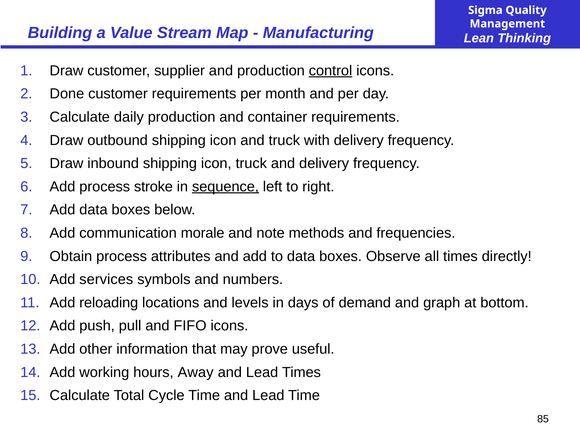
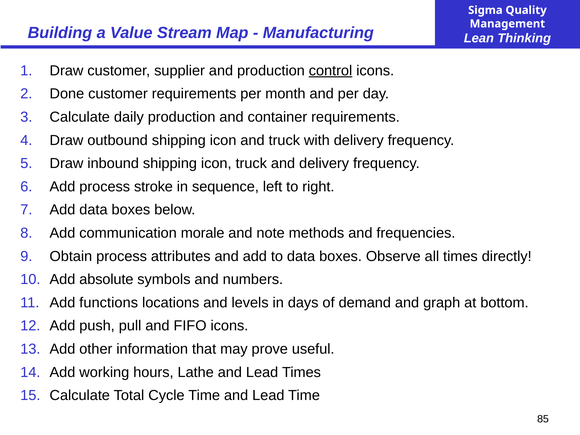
sequence underline: present -> none
services: services -> absolute
reloading: reloading -> functions
Away: Away -> Lathe
